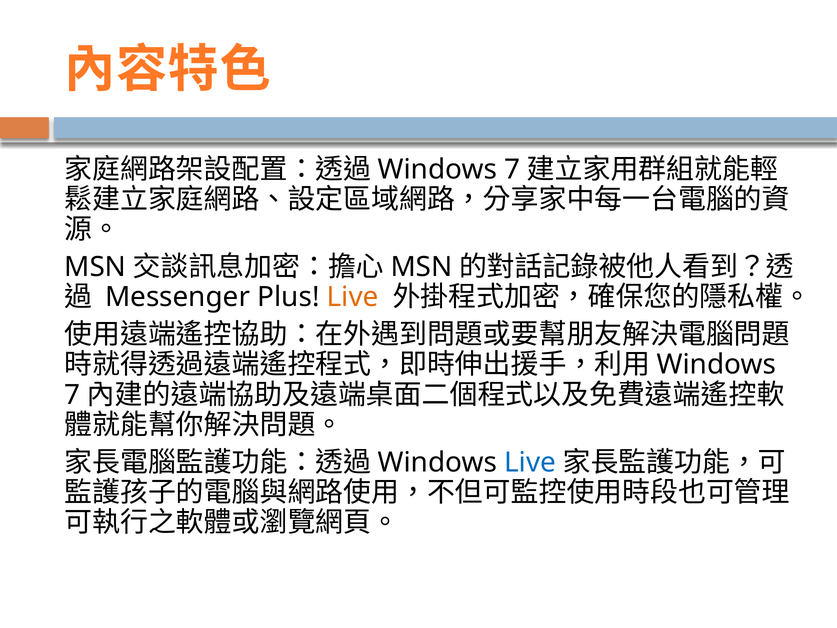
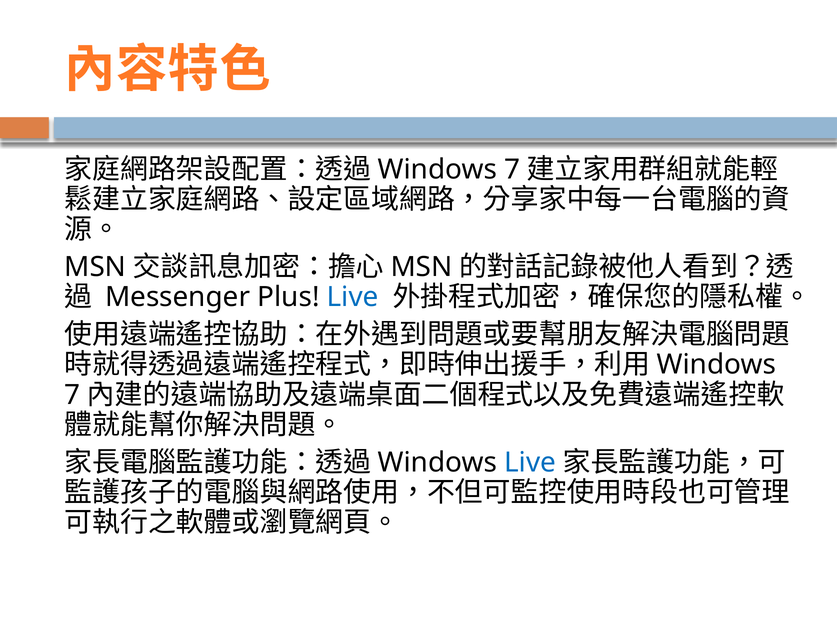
Live at (353, 297) colour: orange -> blue
